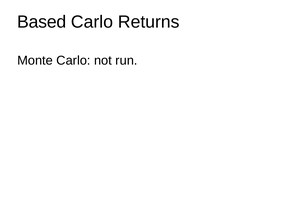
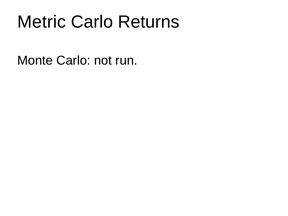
Based: Based -> Metric
